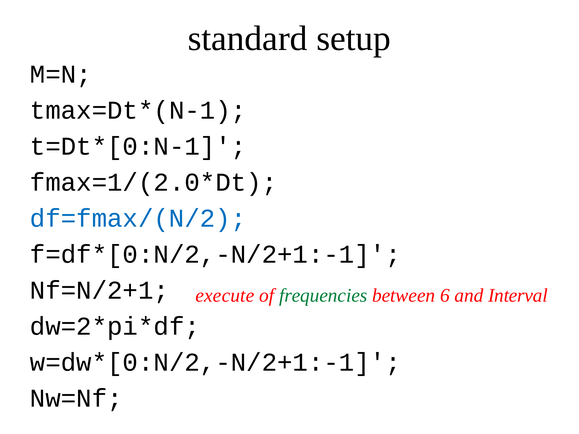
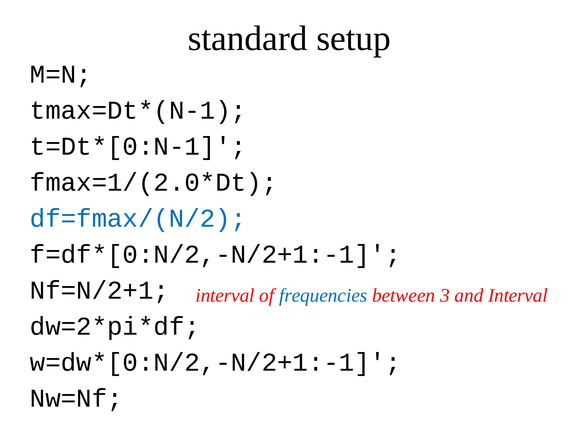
execute at (225, 296): execute -> interval
frequencies colour: green -> blue
6: 6 -> 3
